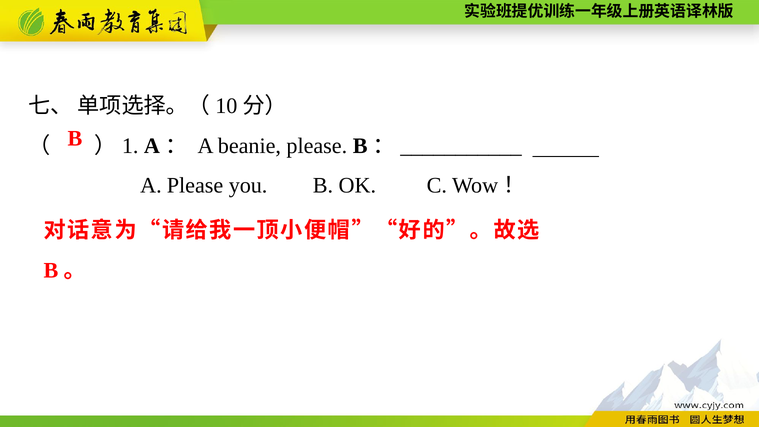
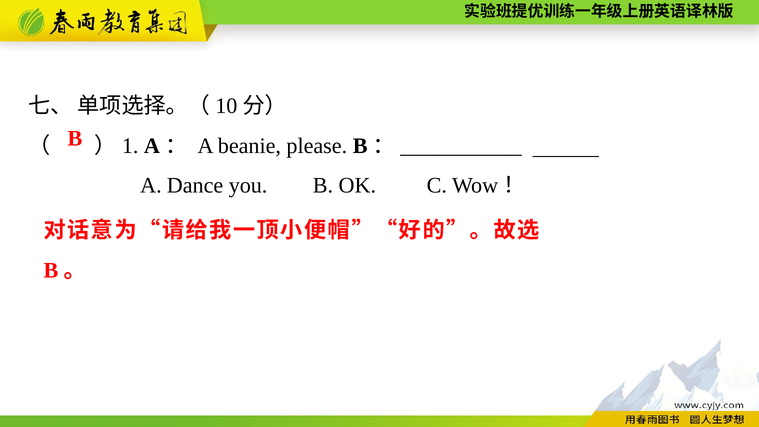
A Please: Please -> Dance
